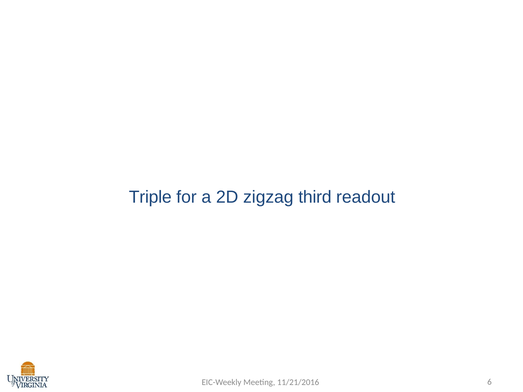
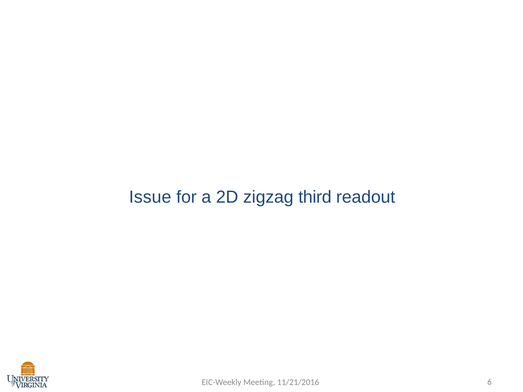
Triple: Triple -> Issue
